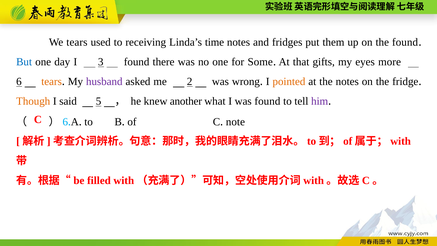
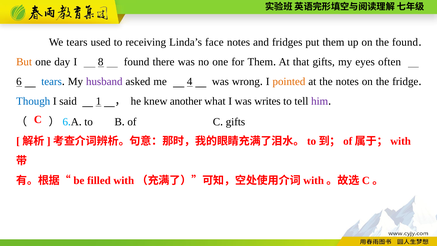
time: time -> face
But colour: blue -> orange
3: 3 -> 8
for Some: Some -> Them
more: more -> often
tears at (52, 82) colour: orange -> blue
2: 2 -> 4
Though colour: orange -> blue
5: 5 -> 1
was found: found -> writes
note at (235, 122): note -> gifts
